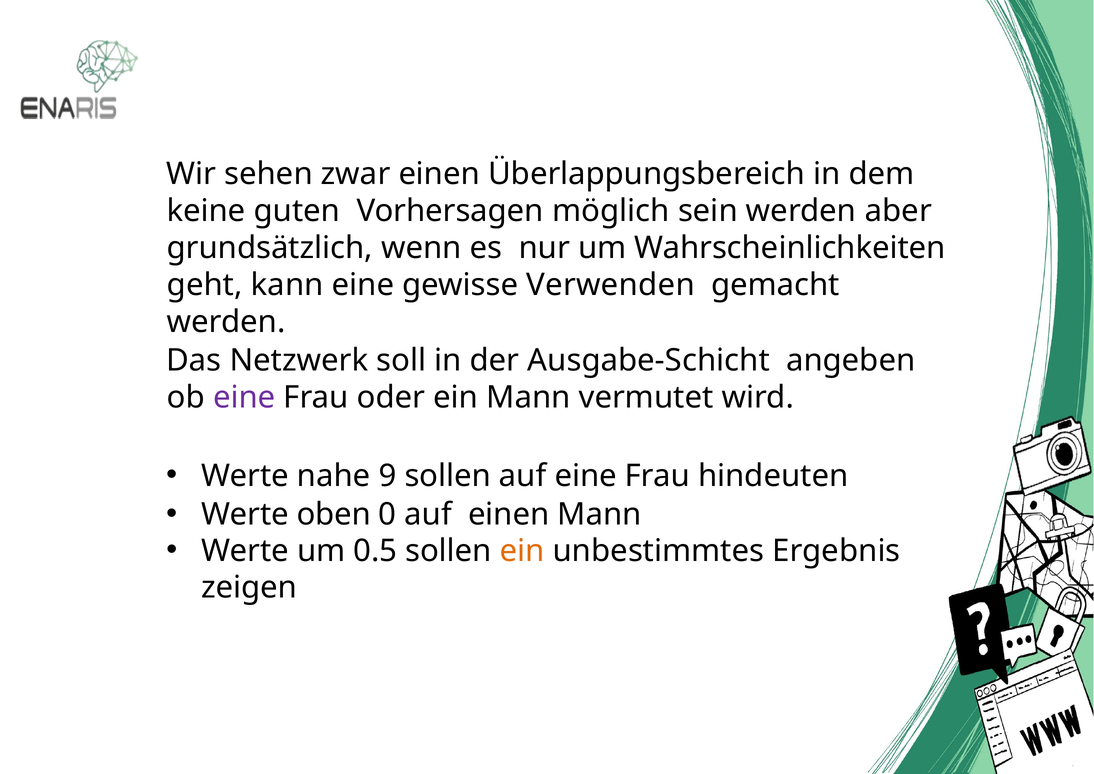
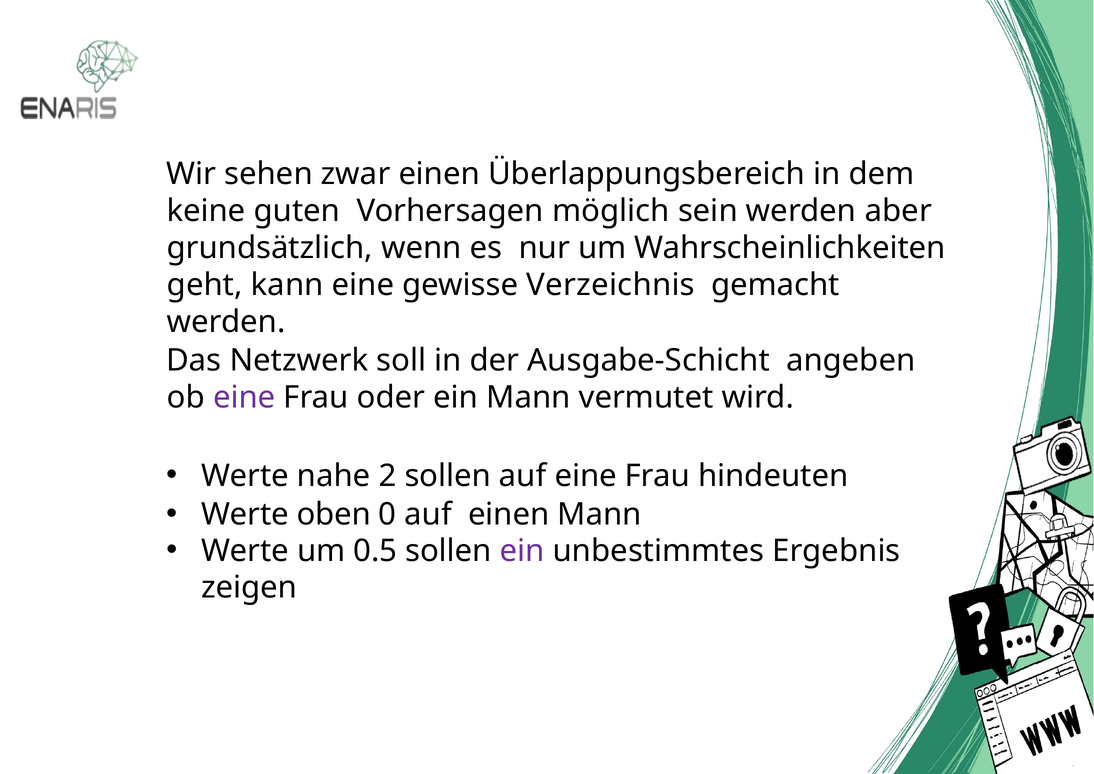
Verwenden: Verwenden -> Verzeichnis
9: 9 -> 2
ein at (522, 551) colour: orange -> purple
